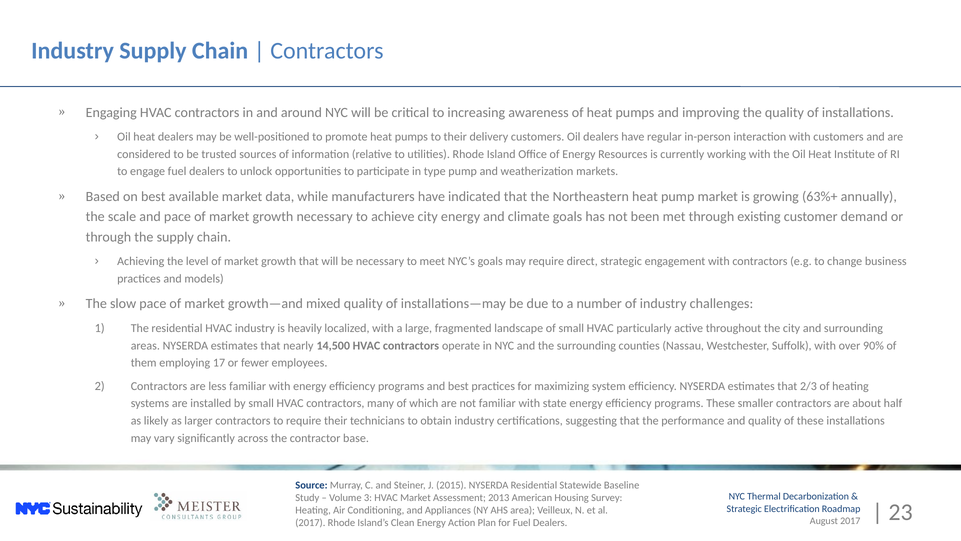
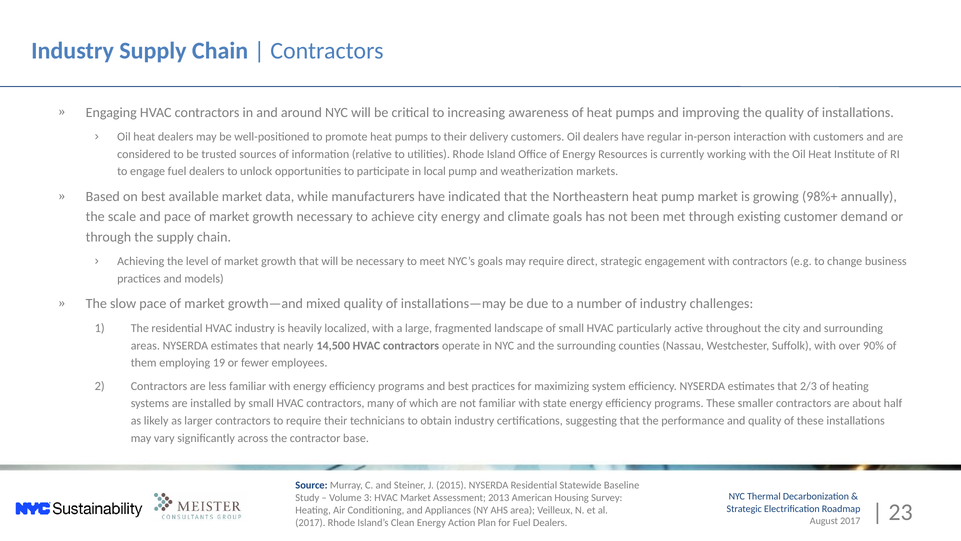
type: type -> local
63%+: 63%+ -> 98%+
17: 17 -> 19
